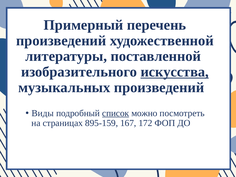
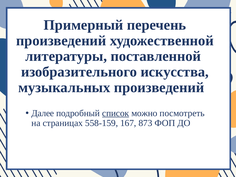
искусства underline: present -> none
Виды: Виды -> Далее
895-159: 895-159 -> 558-159
172: 172 -> 873
